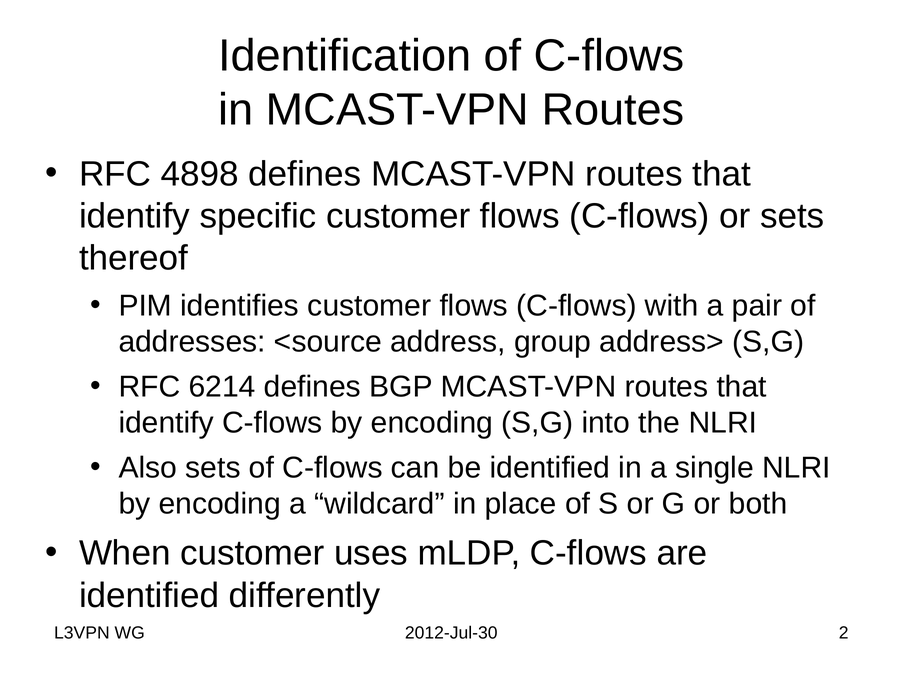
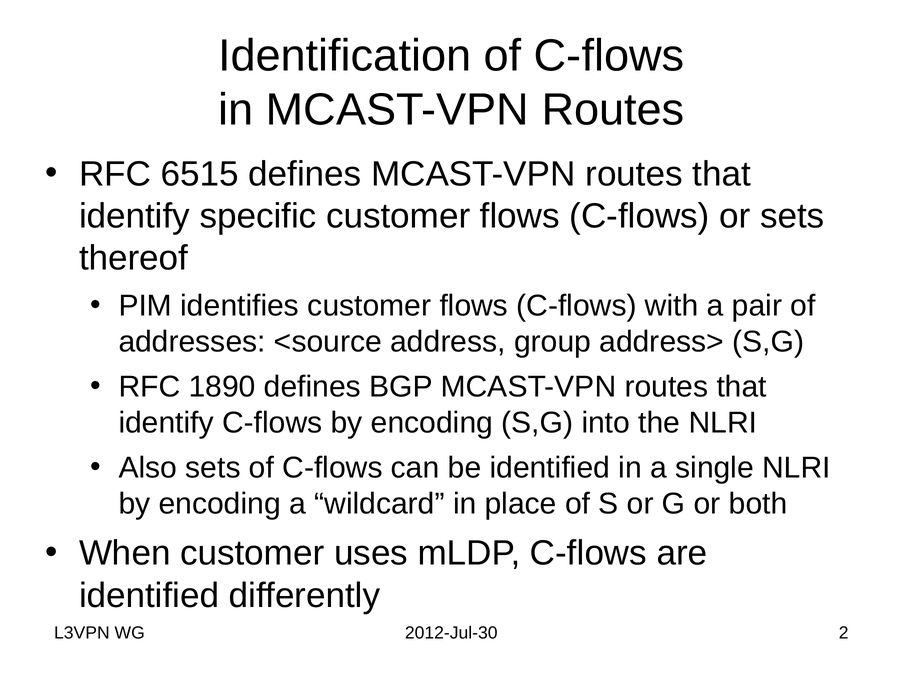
4898: 4898 -> 6515
6214: 6214 -> 1890
